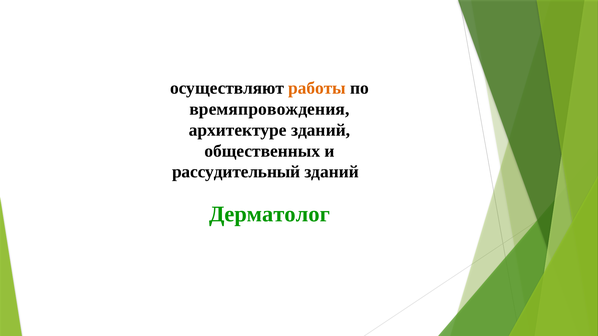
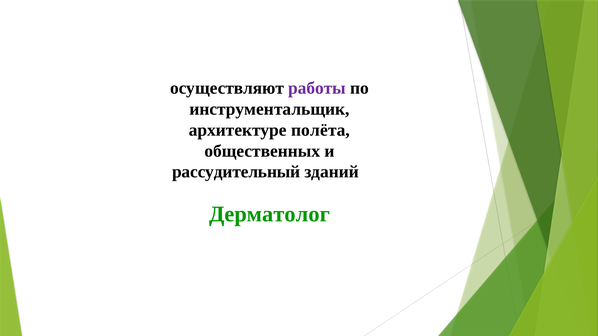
работы colour: orange -> purple
времяпровождения: времяпровождения -> инструментальщик
архитектуре зданий: зданий -> полёта
